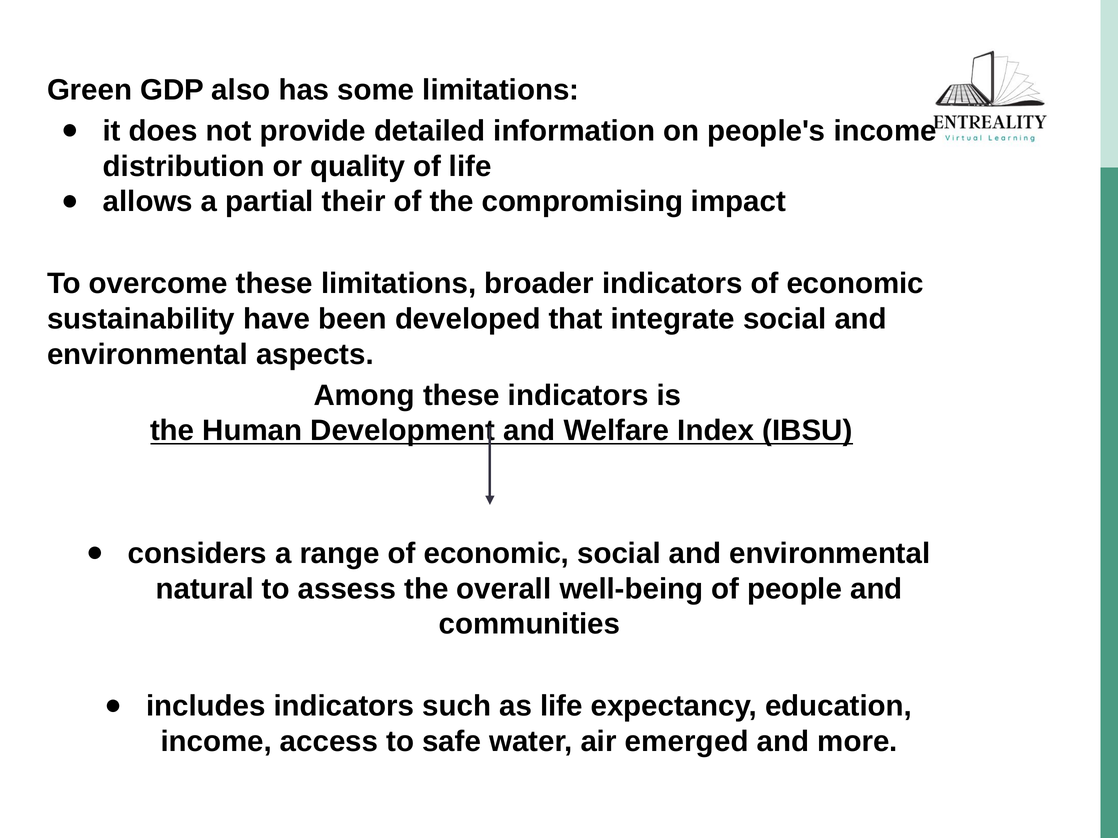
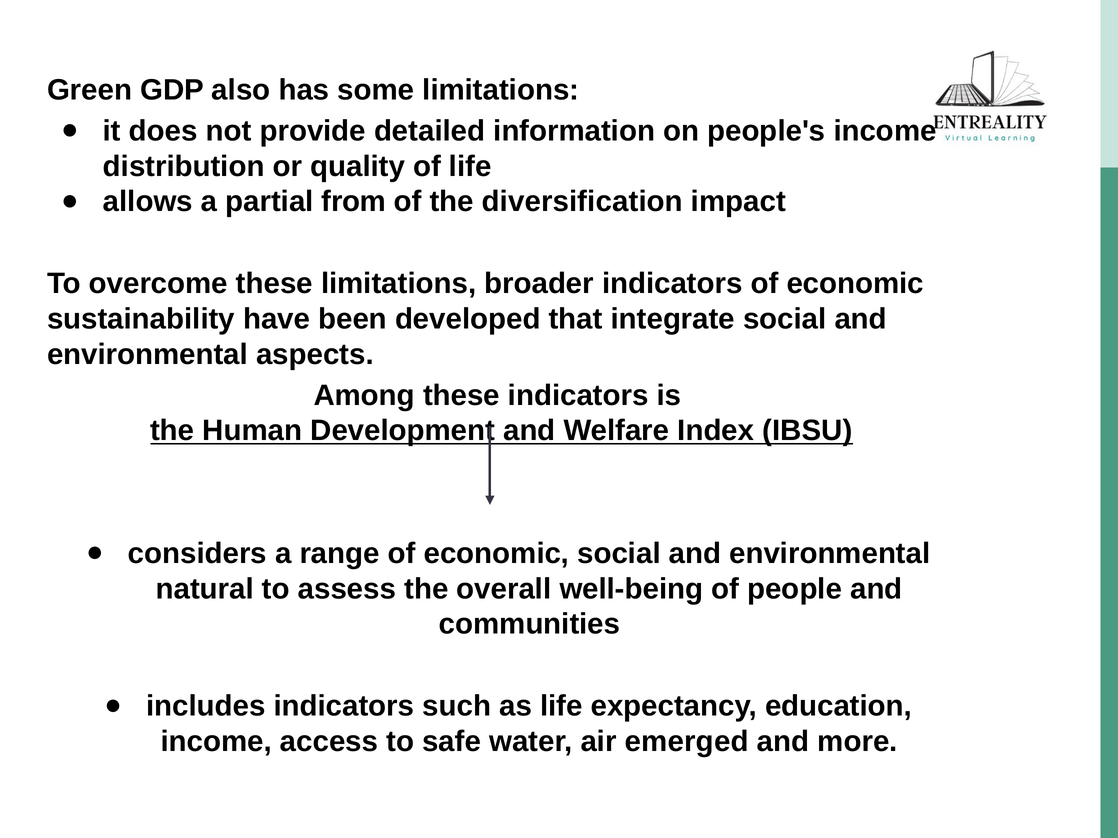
their: their -> from
compromising: compromising -> diversification
